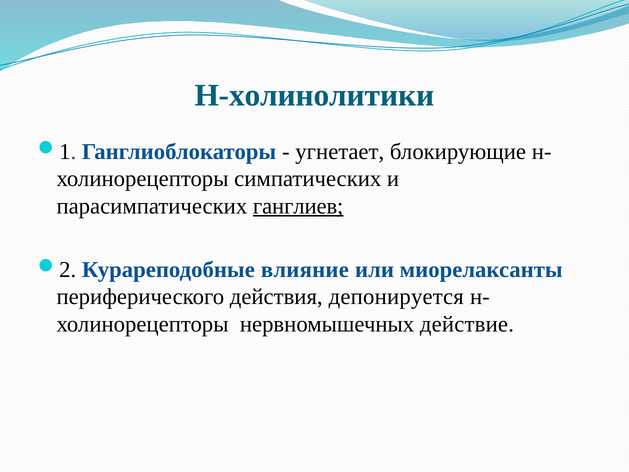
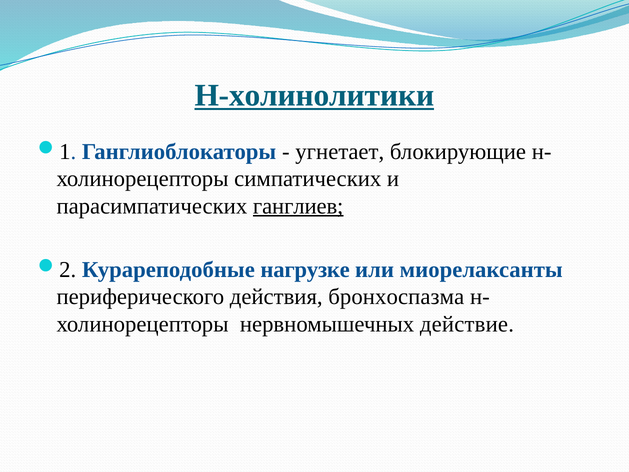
Н-холинолитики underline: none -> present
влияние: влияние -> нагрузке
депонируется: депонируется -> бронхоспазма
